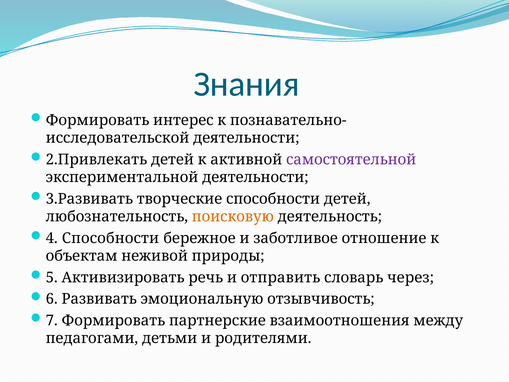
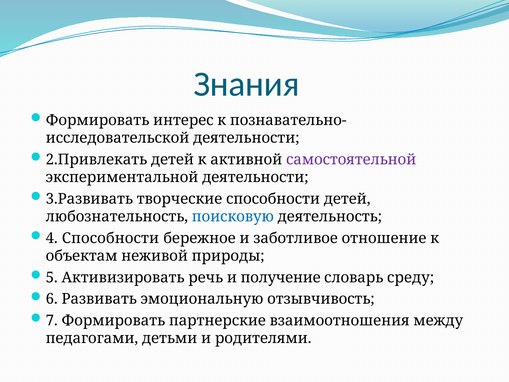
поисковую colour: orange -> blue
отправить: отправить -> получение
через: через -> среду
